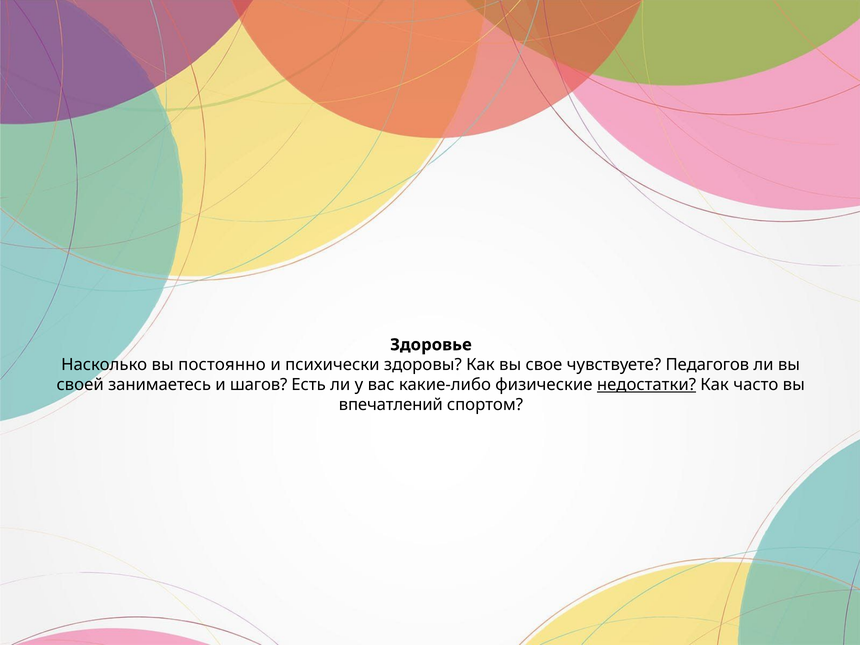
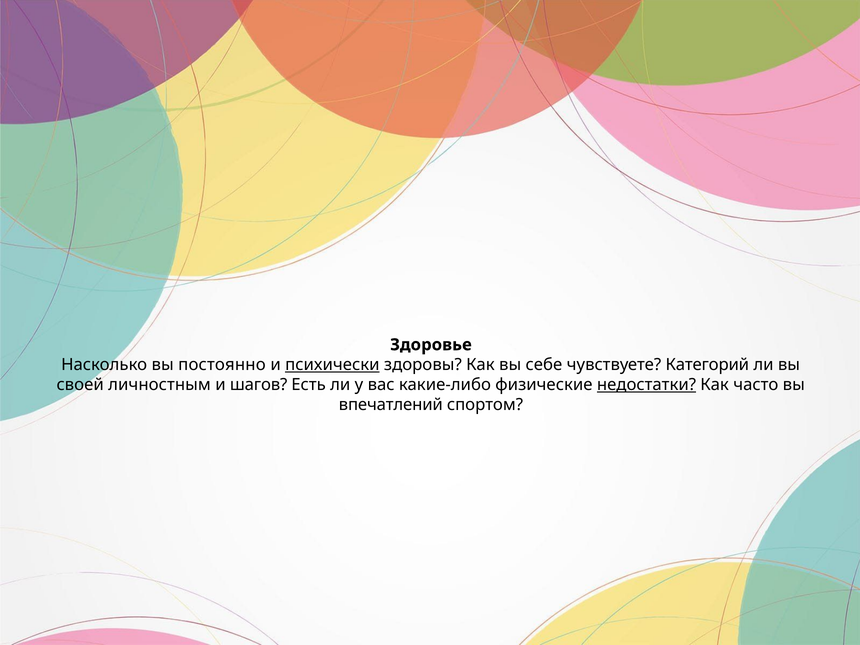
психически underline: none -> present
свое: свое -> себе
Педагогов: Педагогов -> Категорий
занимаетесь: занимаетесь -> личностным
